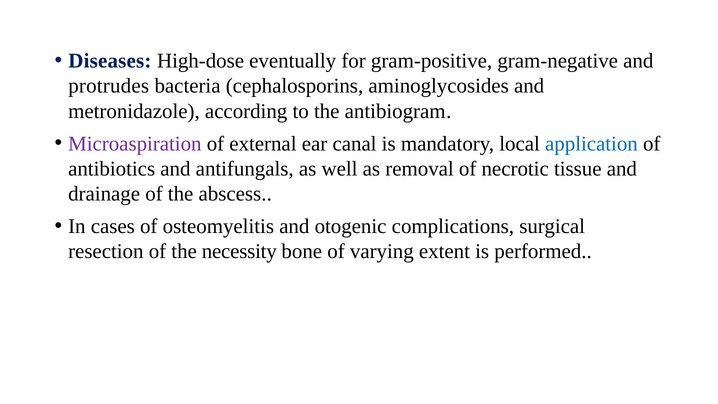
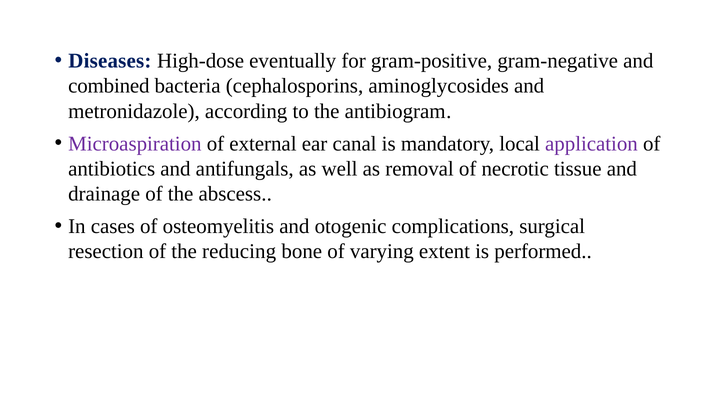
protrudes: protrudes -> combined
application colour: blue -> purple
necessity: necessity -> reducing
